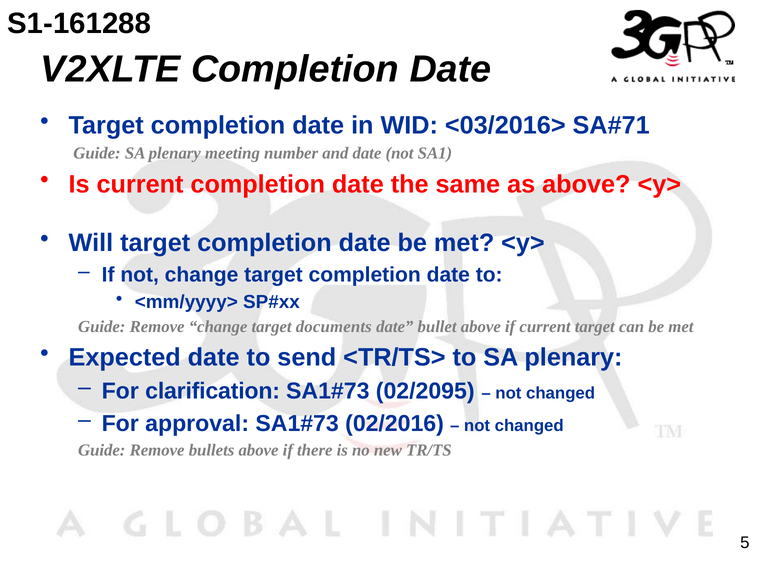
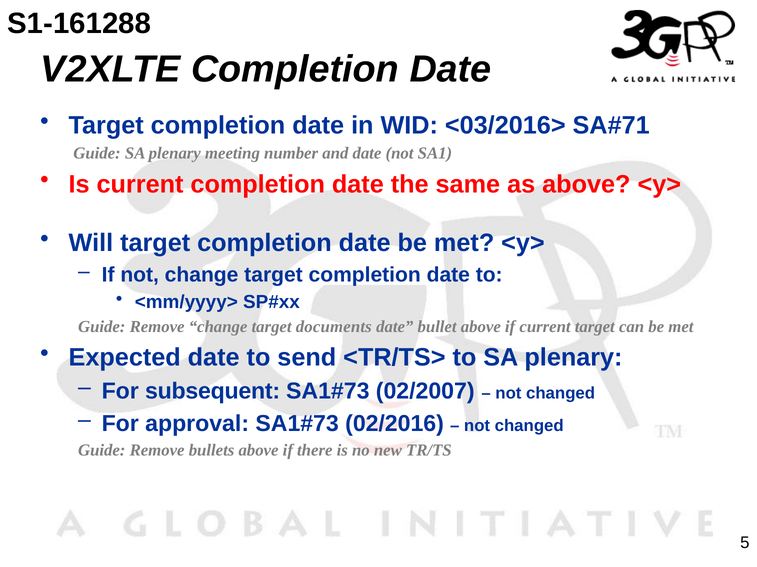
clarification: clarification -> subsequent
02/2095: 02/2095 -> 02/2007
